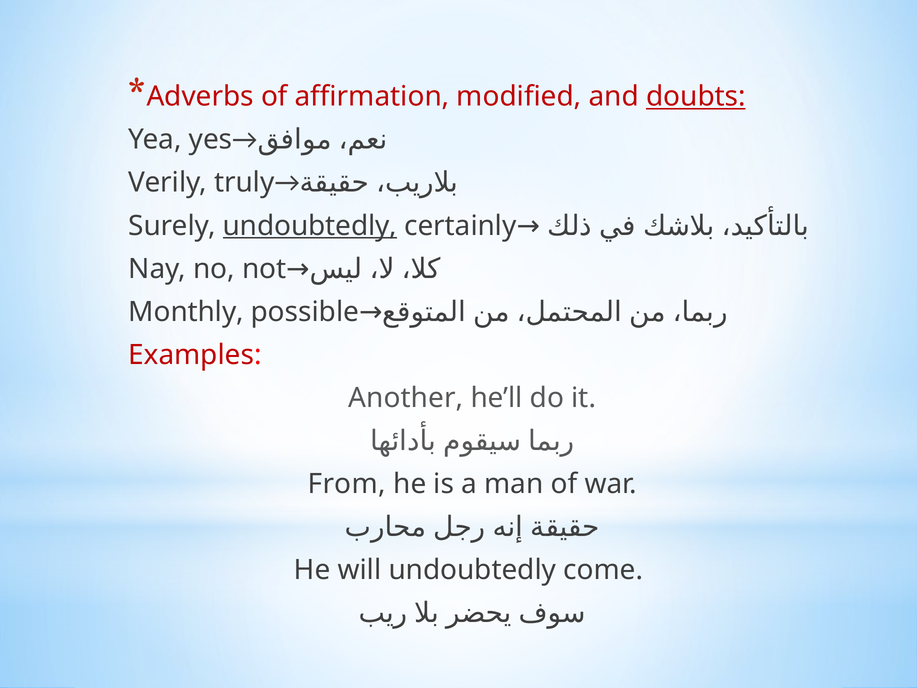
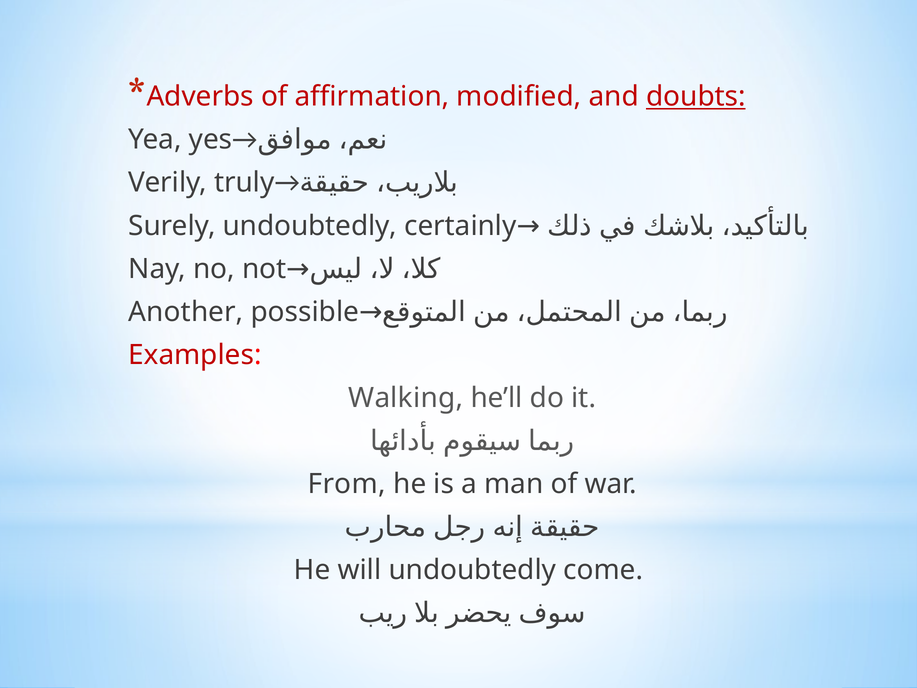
undoubtedly at (310, 226) underline: present -> none
Monthly: Monthly -> Another
Another: Another -> Walking
